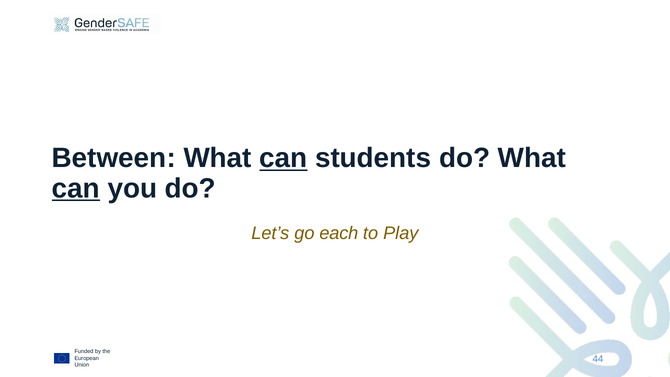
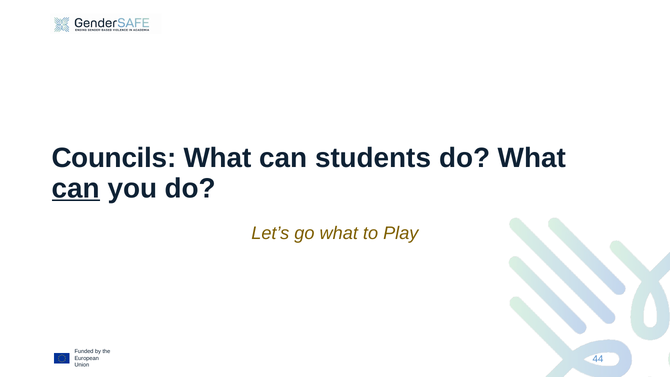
Between: Between -> Councils
can at (283, 158) underline: present -> none
go each: each -> what
